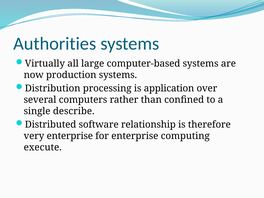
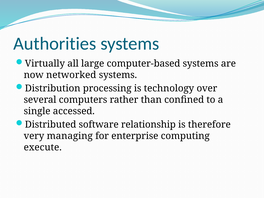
production: production -> networked
application: application -> technology
describe: describe -> accessed
very enterprise: enterprise -> managing
